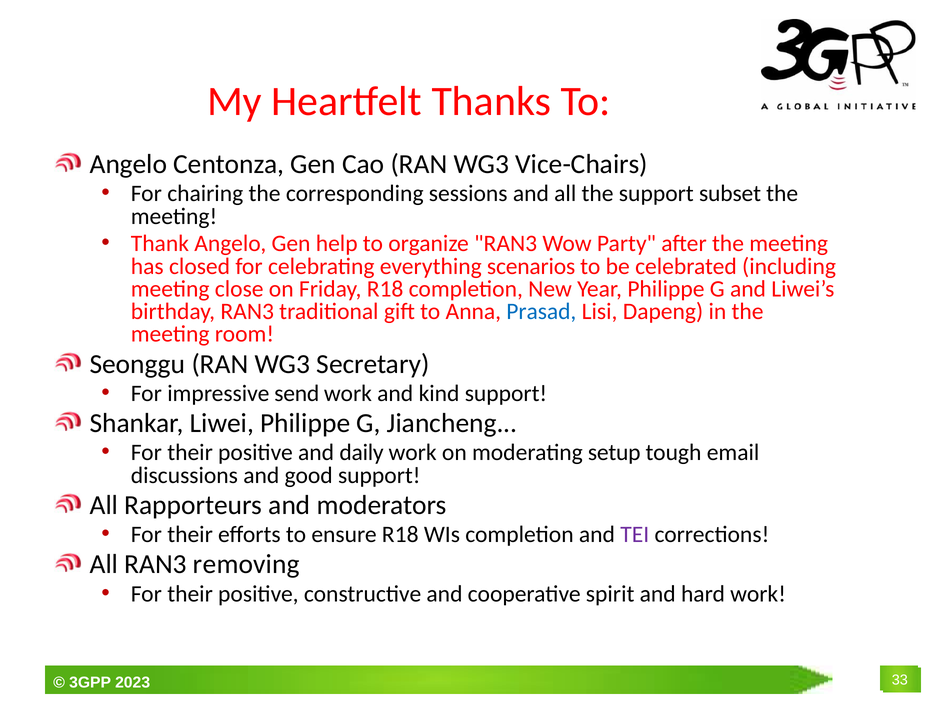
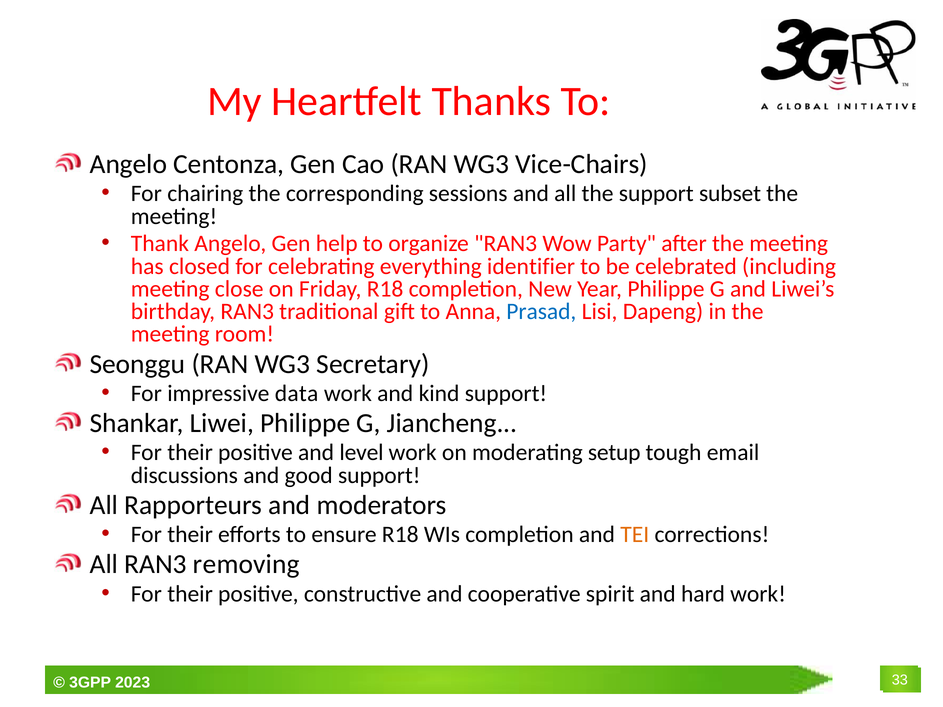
scenarios: scenarios -> identifier
send: send -> data
daily: daily -> level
TEI colour: purple -> orange
